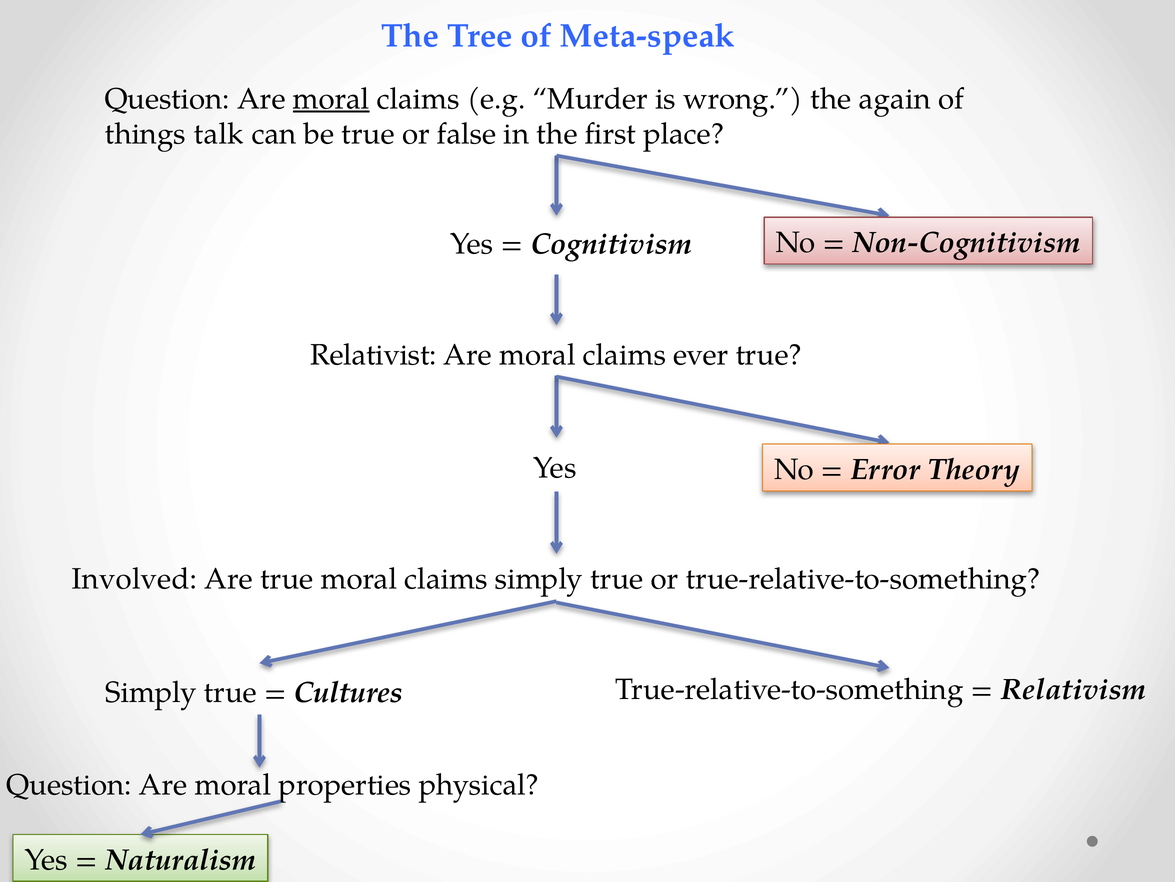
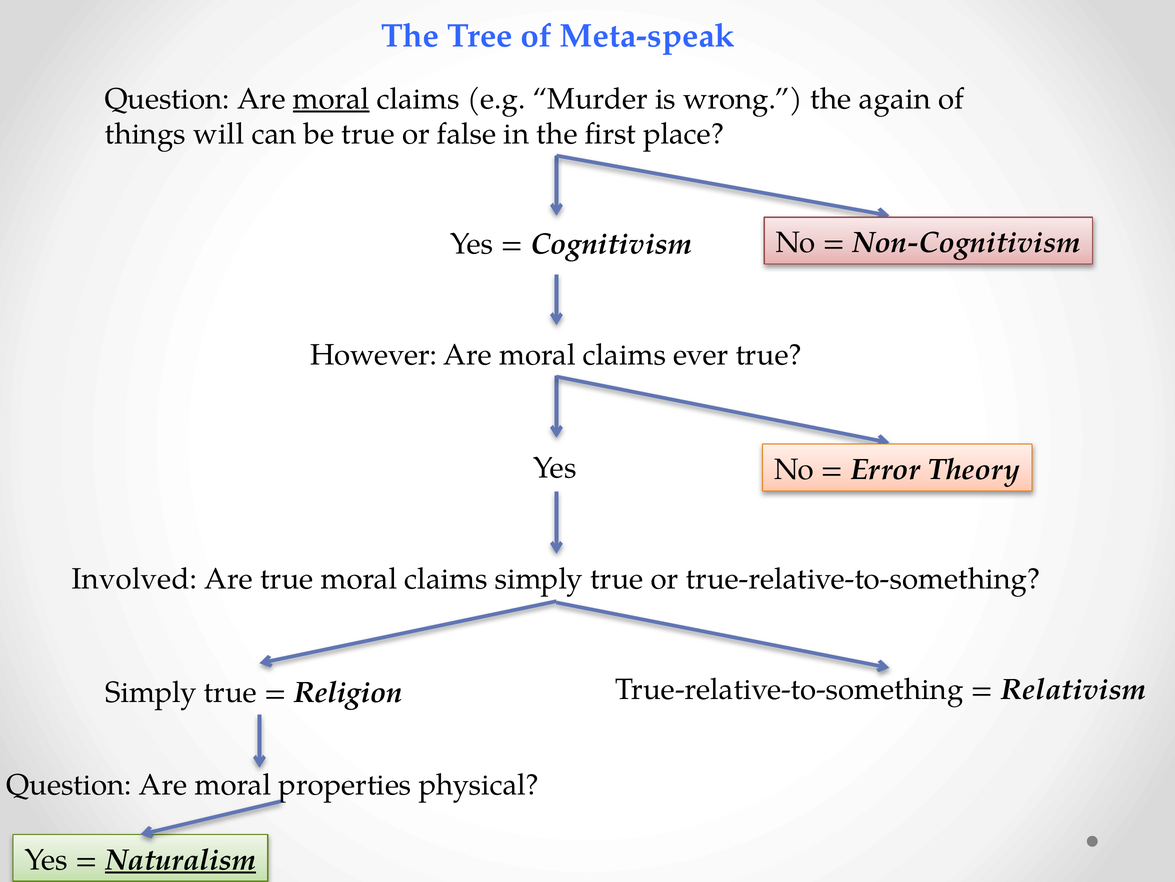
talk: talk -> will
Relativist: Relativist -> However
Cultures: Cultures -> Religion
Naturalism underline: none -> present
